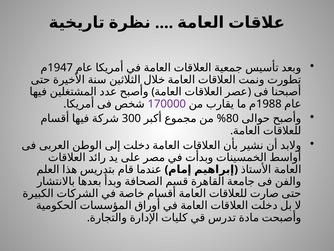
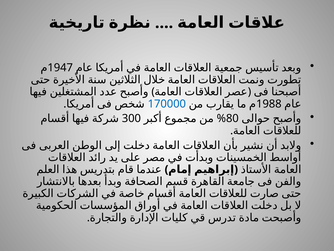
170000 colour: purple -> blue
